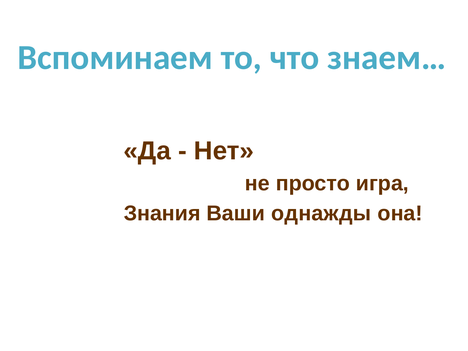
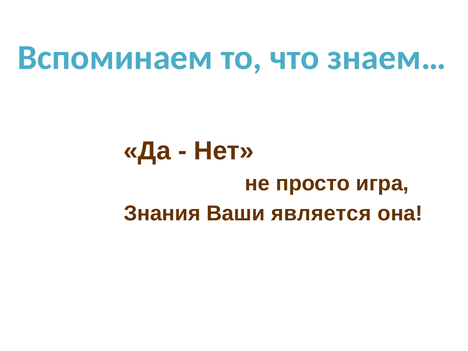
однажды: однажды -> является
